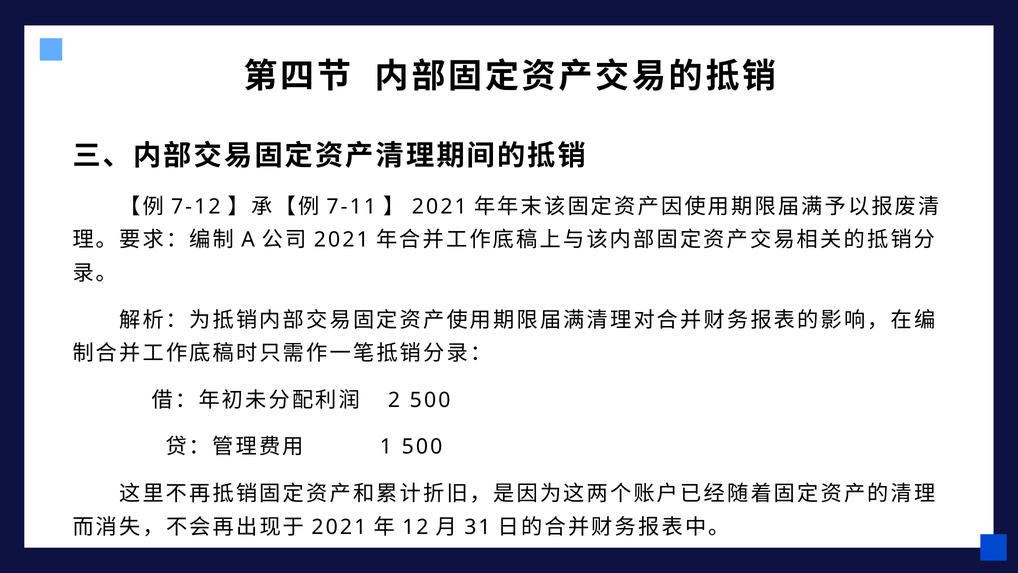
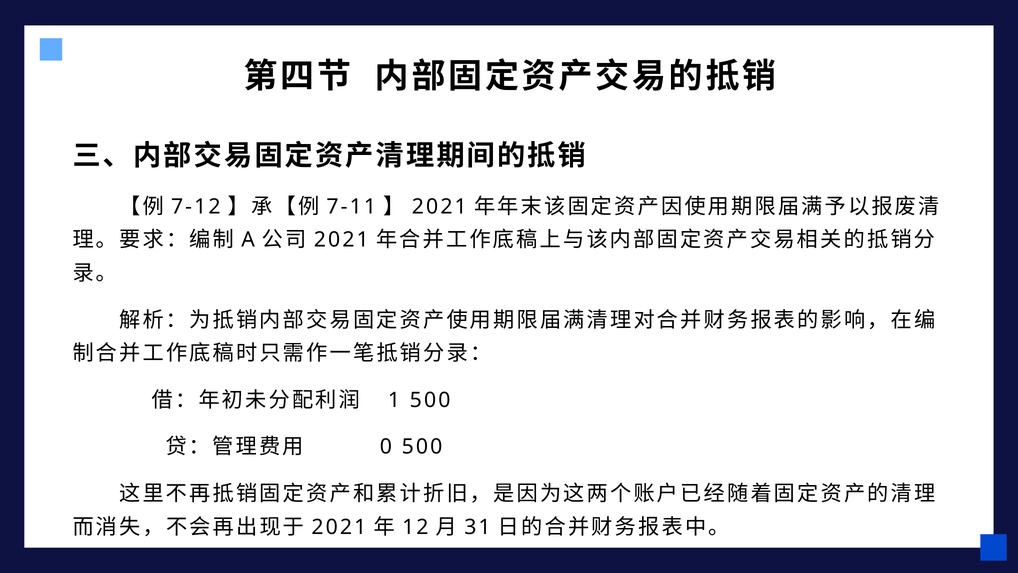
2: 2 -> 1
1: 1 -> 0
